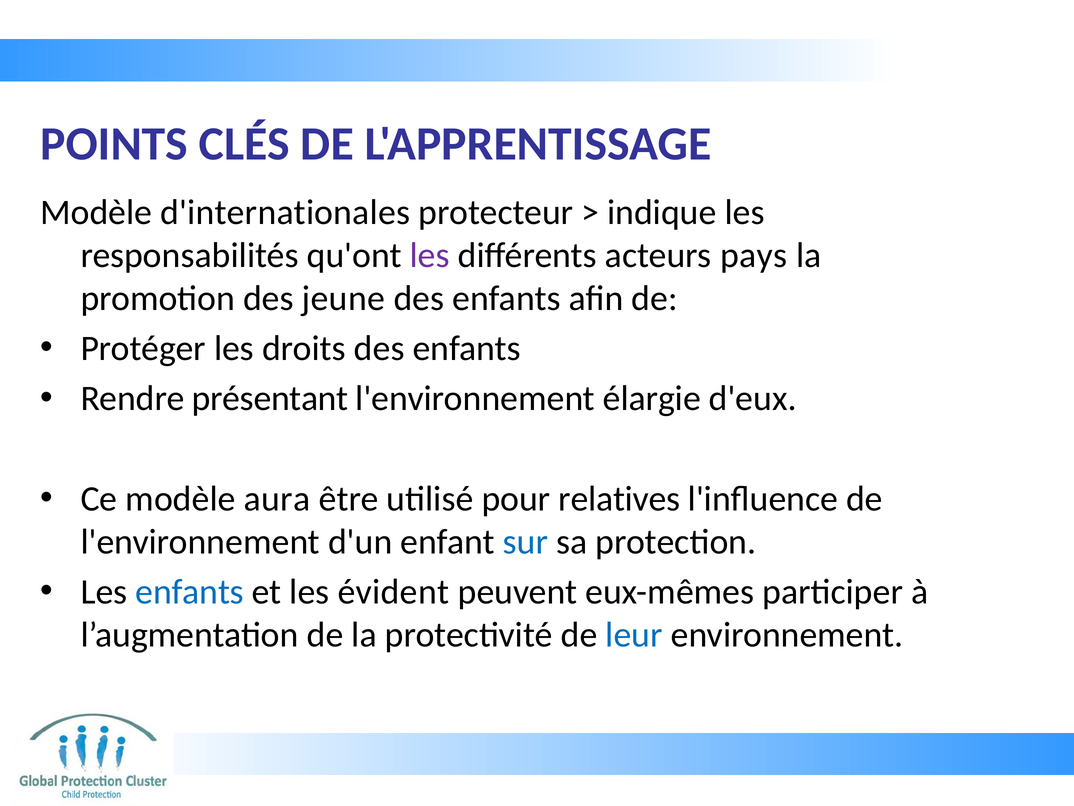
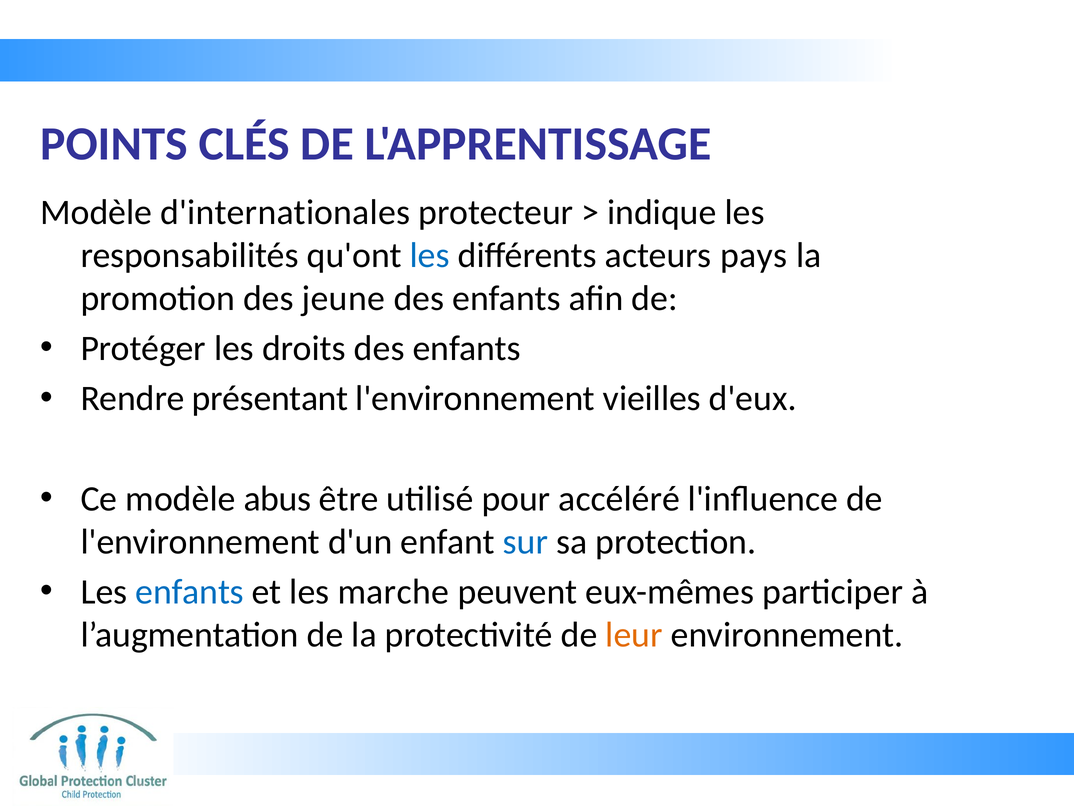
les at (430, 255) colour: purple -> blue
élargie: élargie -> vieilles
aura: aura -> abus
relatives: relatives -> accéléré
évident: évident -> marche
leur colour: blue -> orange
